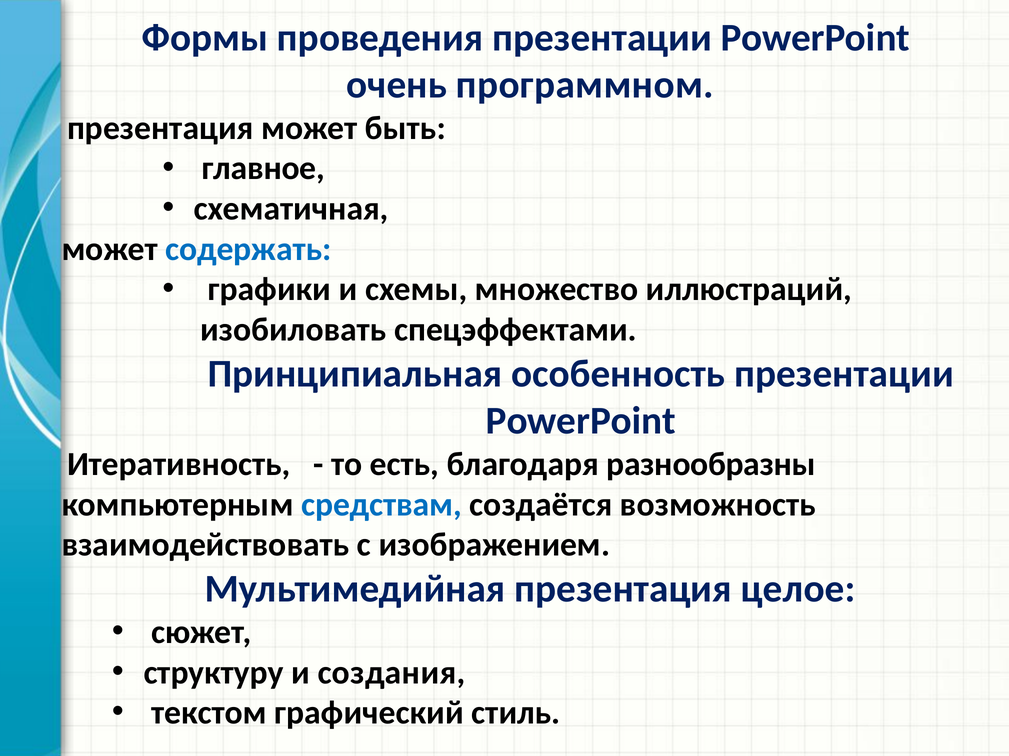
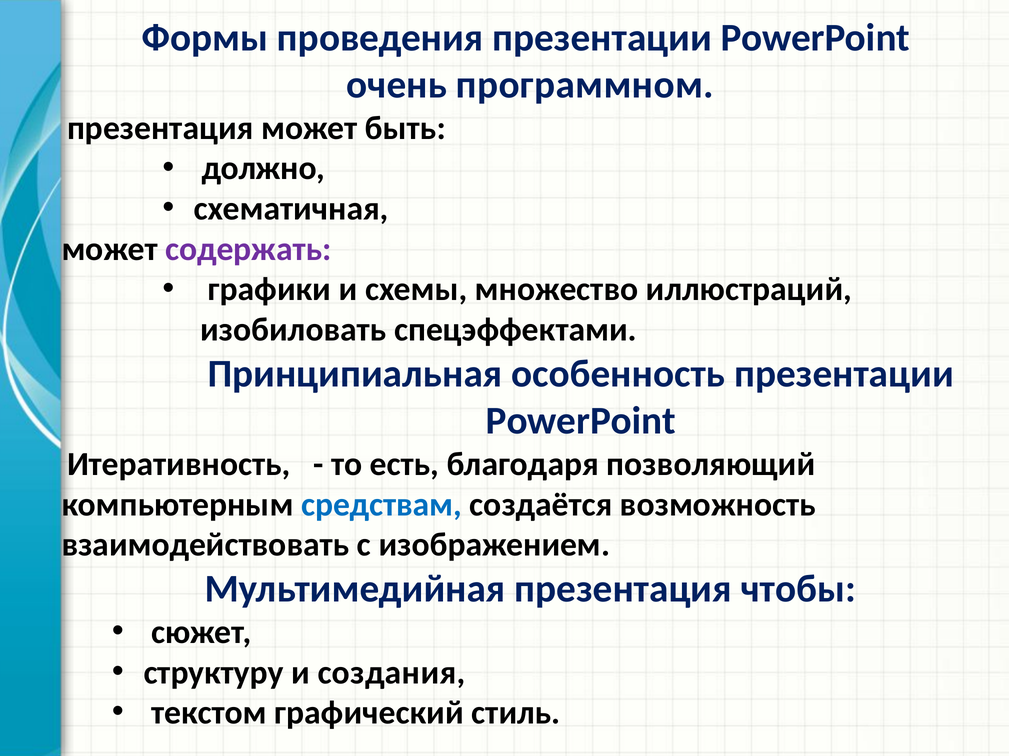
главное: главное -> должно
содержать colour: blue -> purple
разнообразны: разнообразны -> позволяющий
целое: целое -> чтобы
